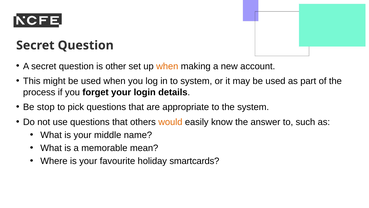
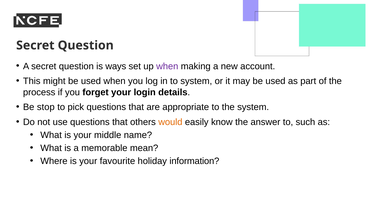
other: other -> ways
when at (167, 66) colour: orange -> purple
smartcards: smartcards -> information
